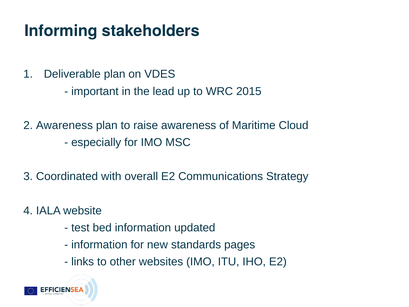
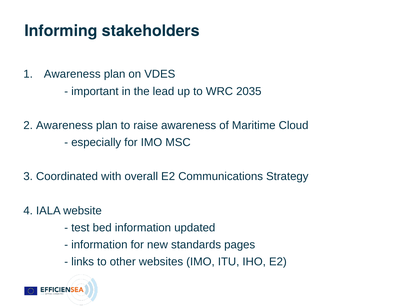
Deliverable at (72, 74): Deliverable -> Awareness
2015: 2015 -> 2035
